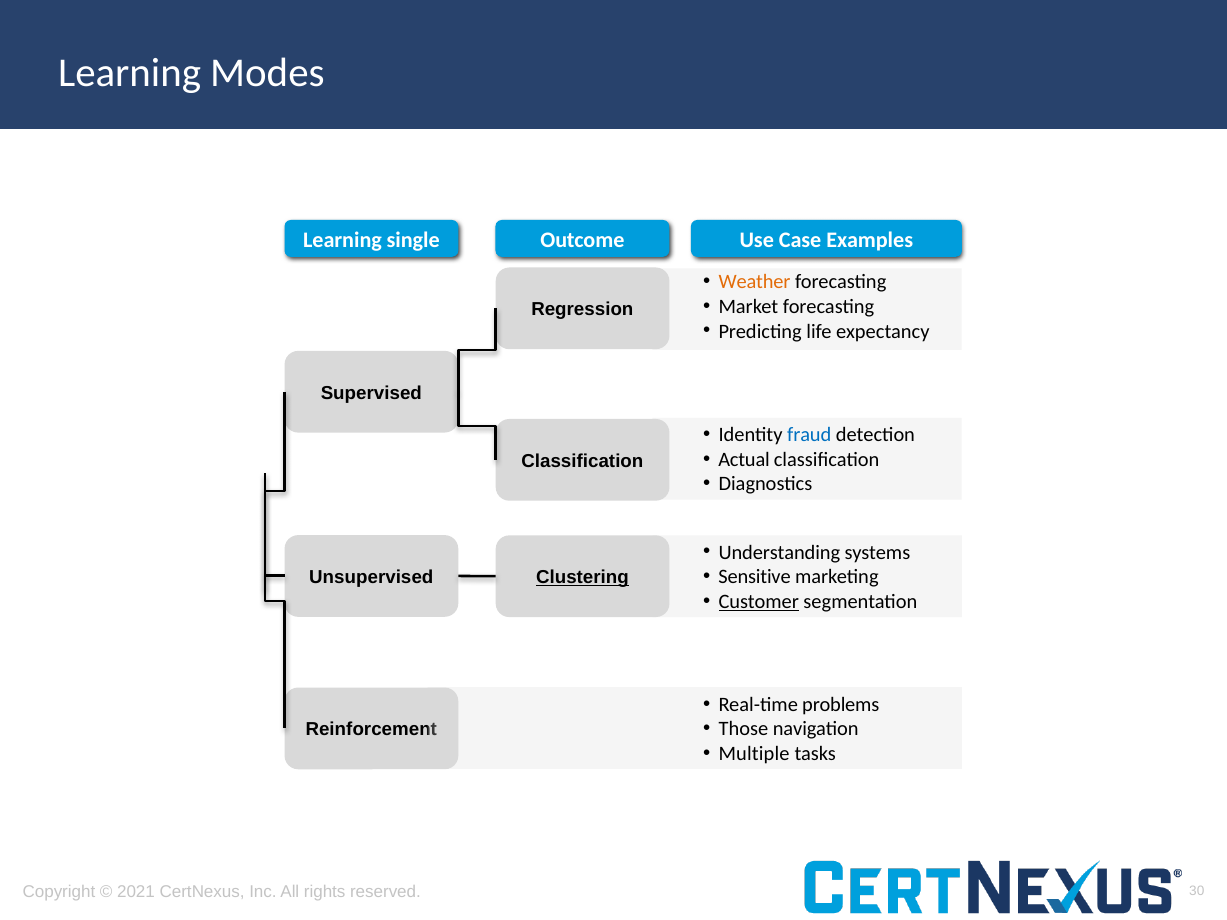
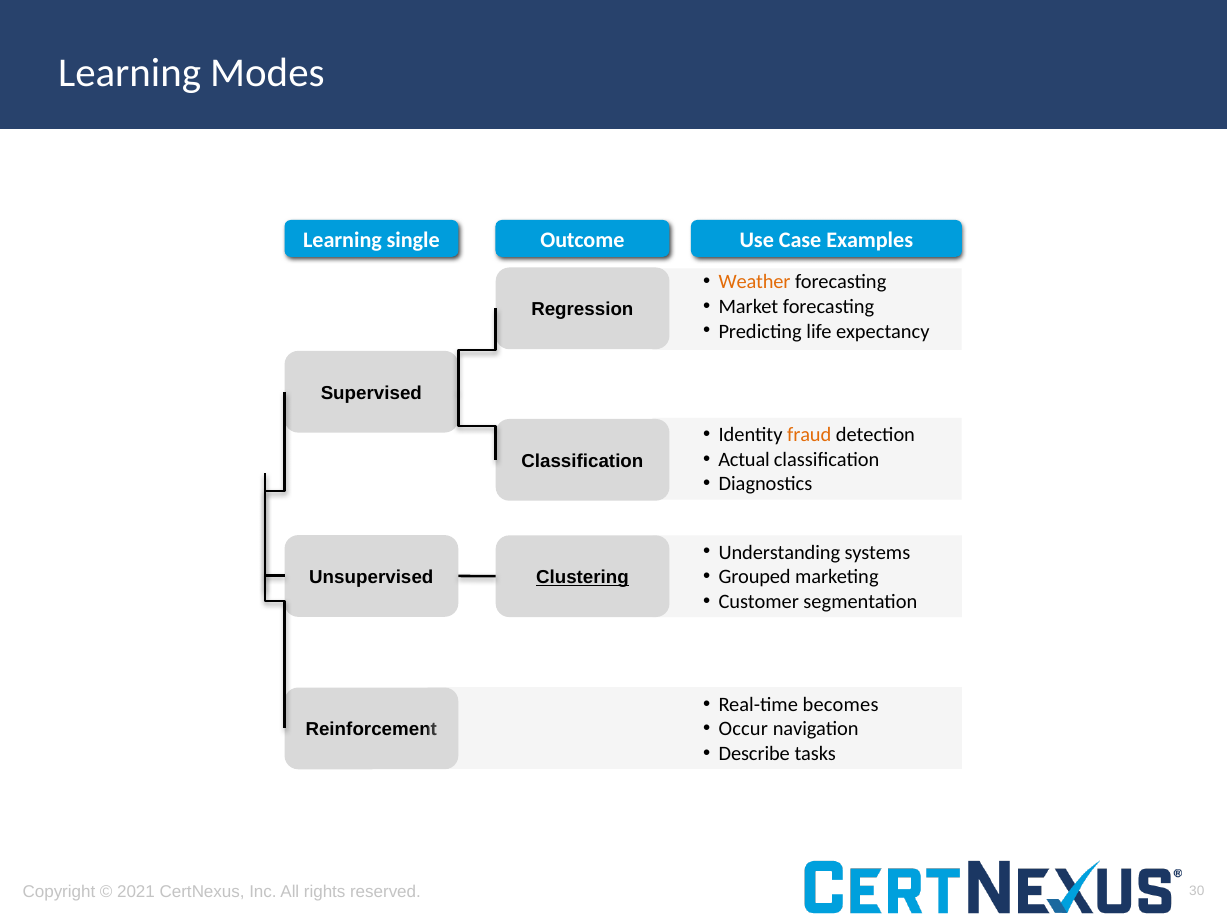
fraud colour: blue -> orange
Sensitive: Sensitive -> Grouped
Customer underline: present -> none
problems: problems -> becomes
Those: Those -> Occur
Multiple: Multiple -> Describe
